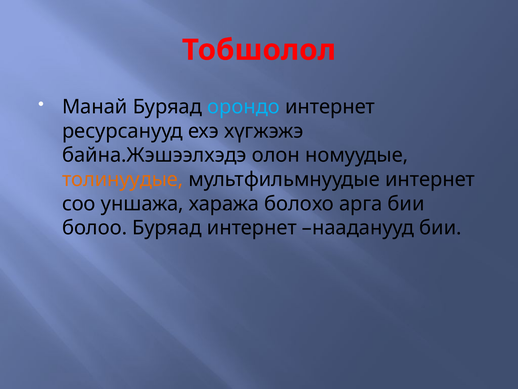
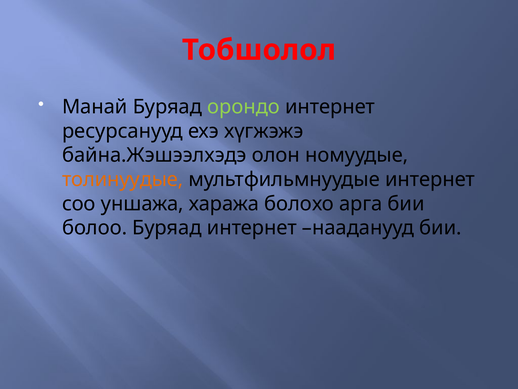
орондо colour: light blue -> light green
